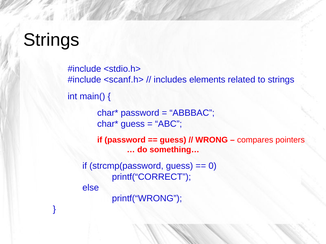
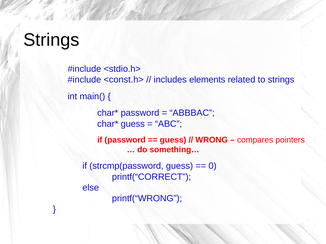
<scanf.h>: <scanf.h> -> <const.h>
